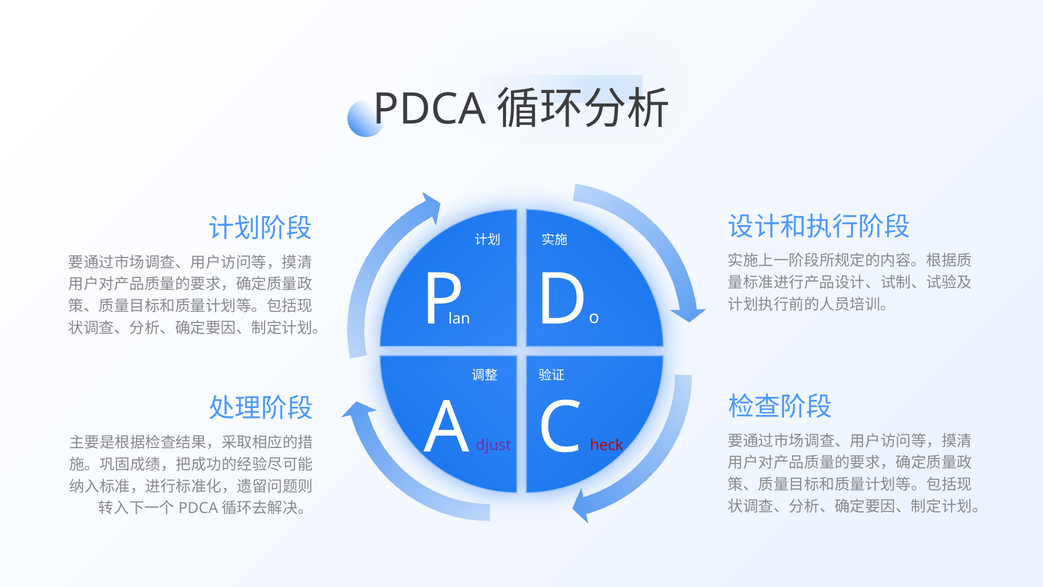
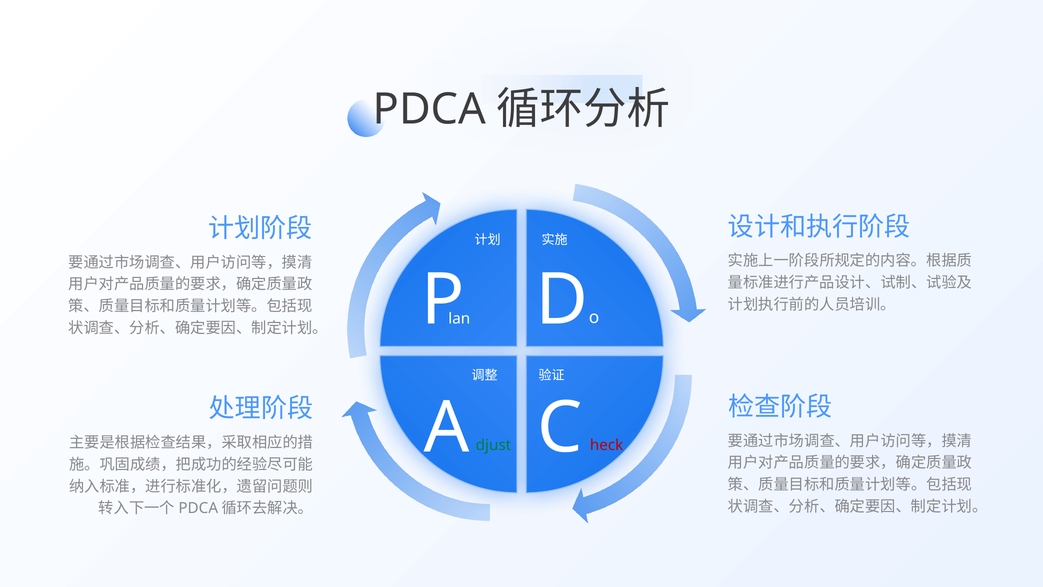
djust colour: purple -> green
